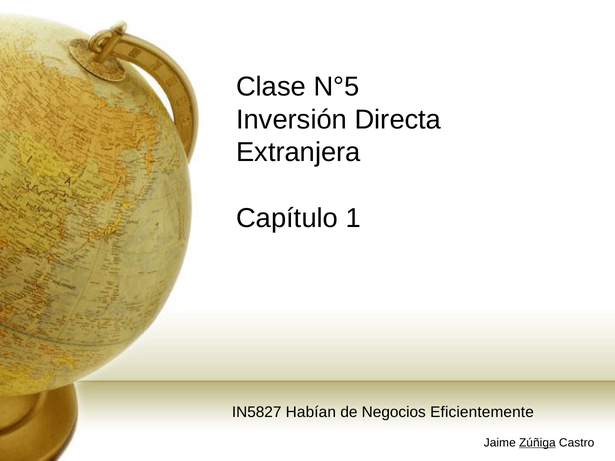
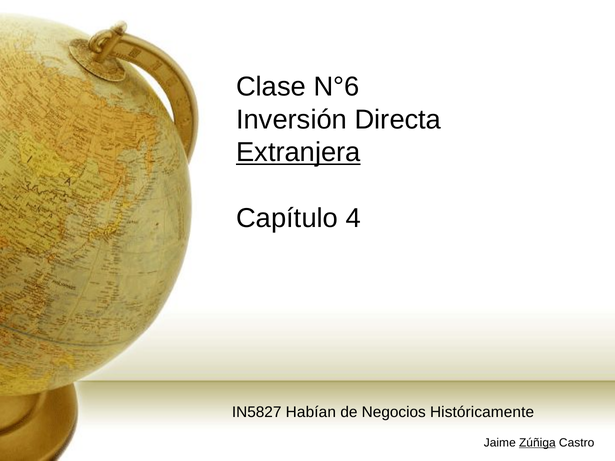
N°5: N°5 -> N°6
Extranjera underline: none -> present
1: 1 -> 4
Eficientemente: Eficientemente -> Históricamente
